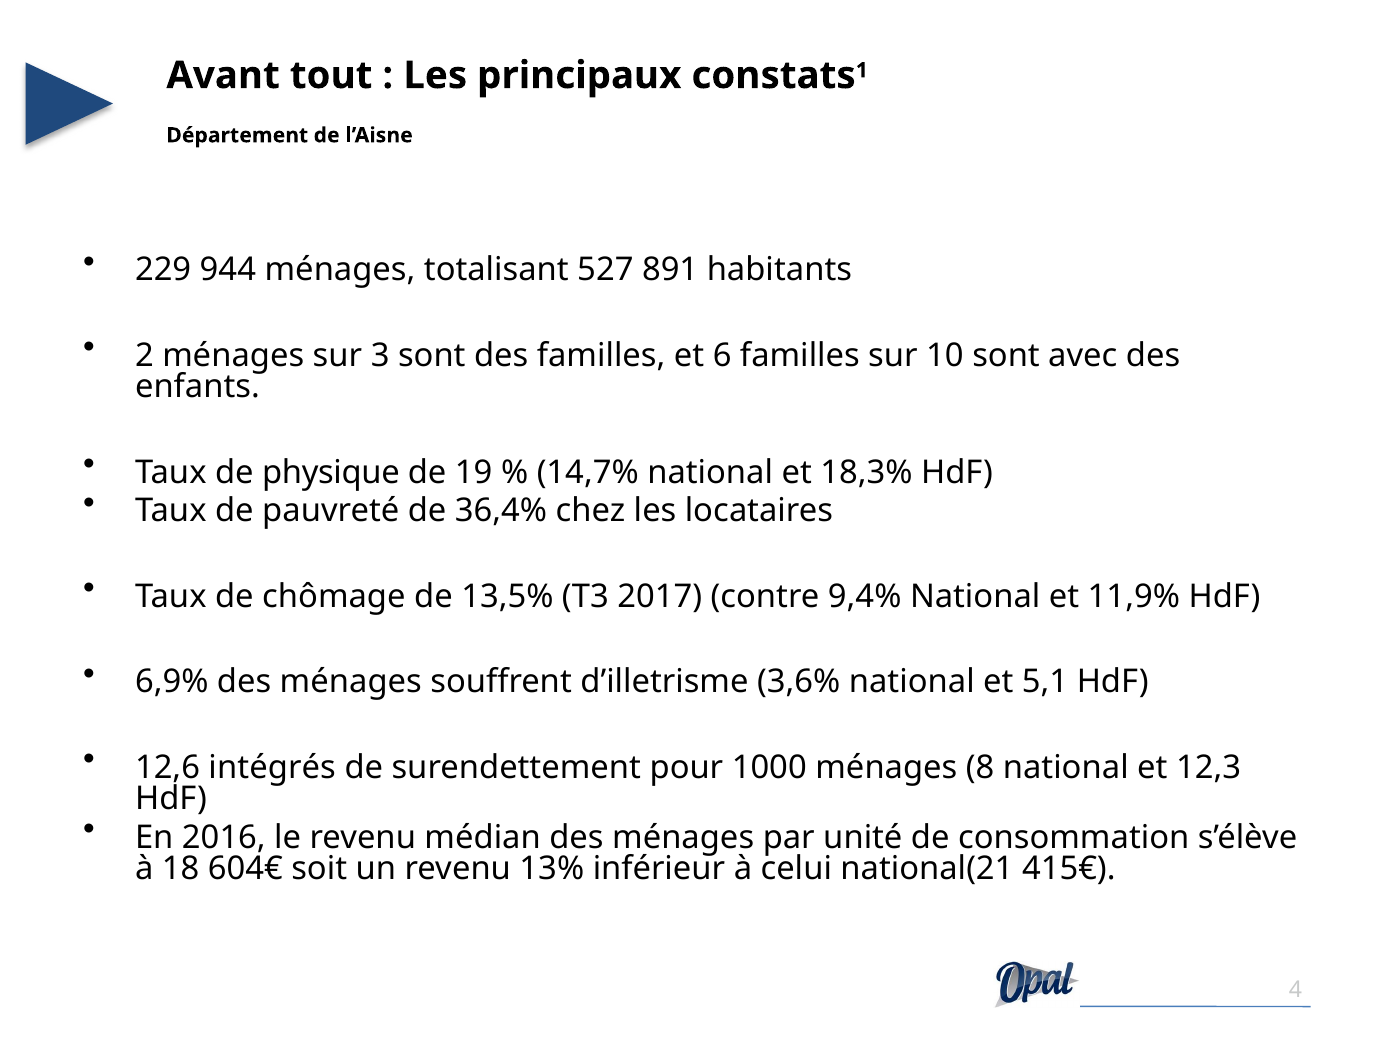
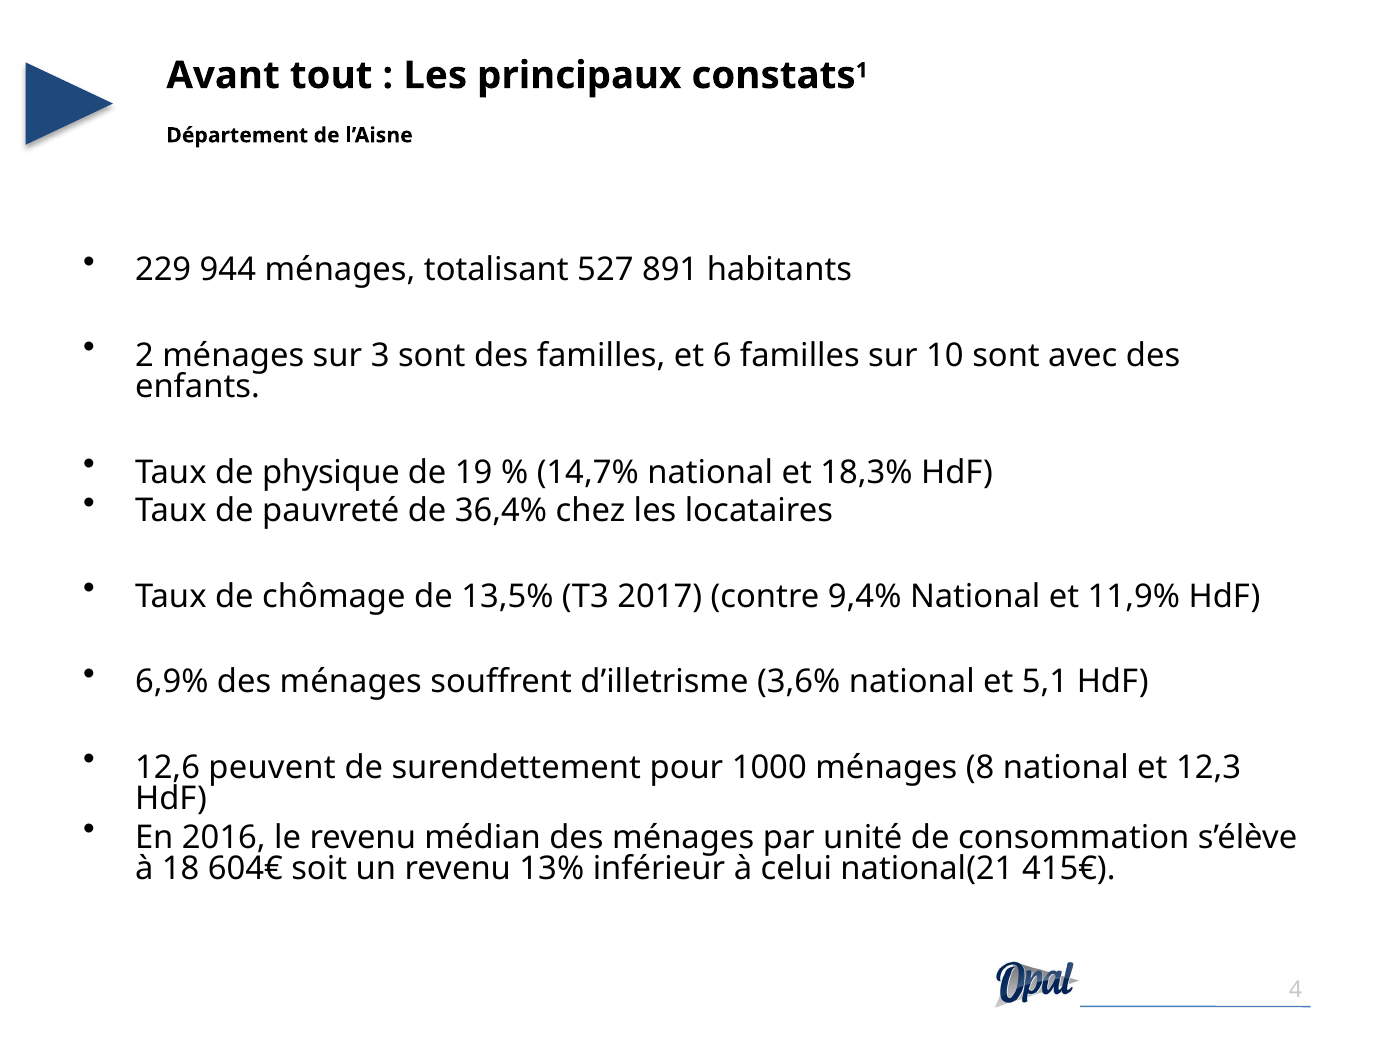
intégrés: intégrés -> peuvent
